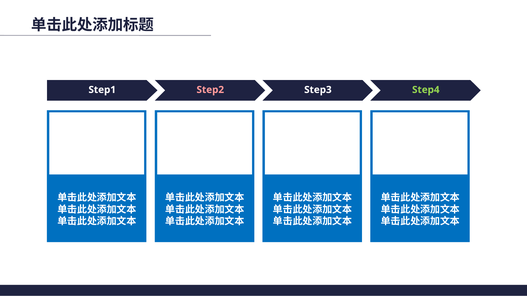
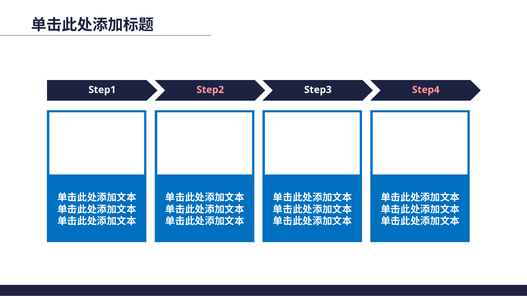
Step4 colour: light green -> pink
